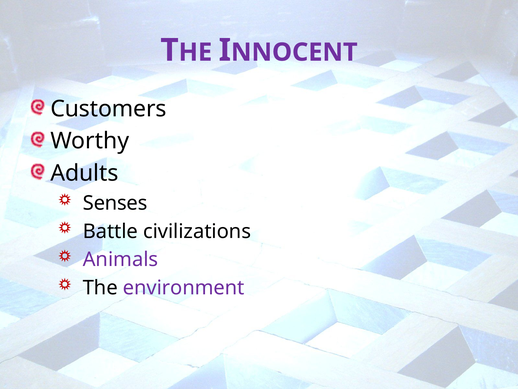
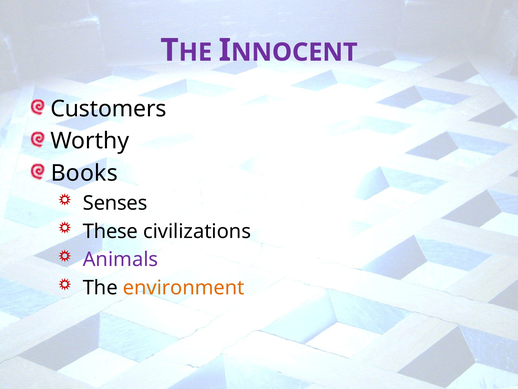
Adults: Adults -> Books
Battle: Battle -> These
environment colour: purple -> orange
